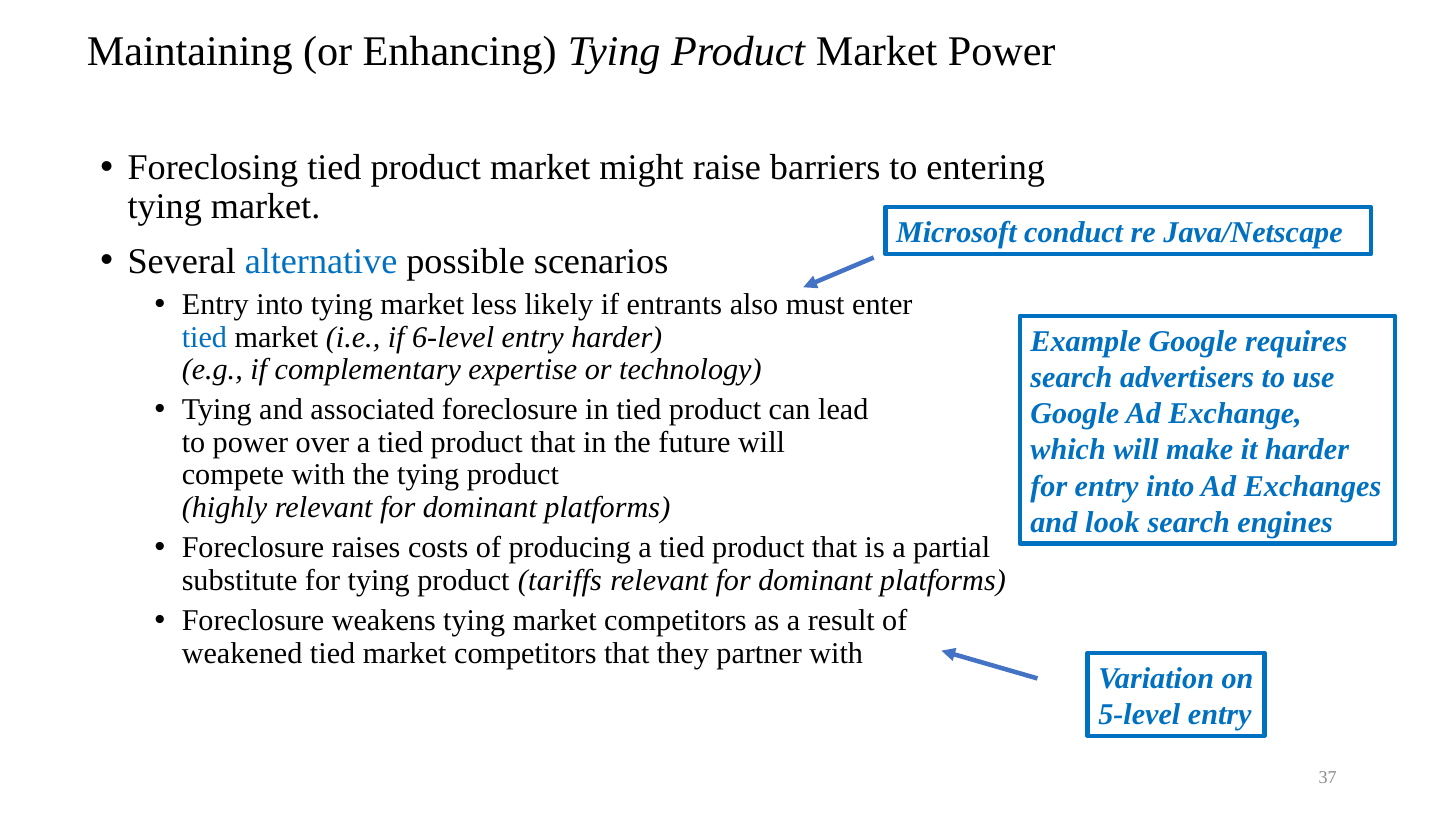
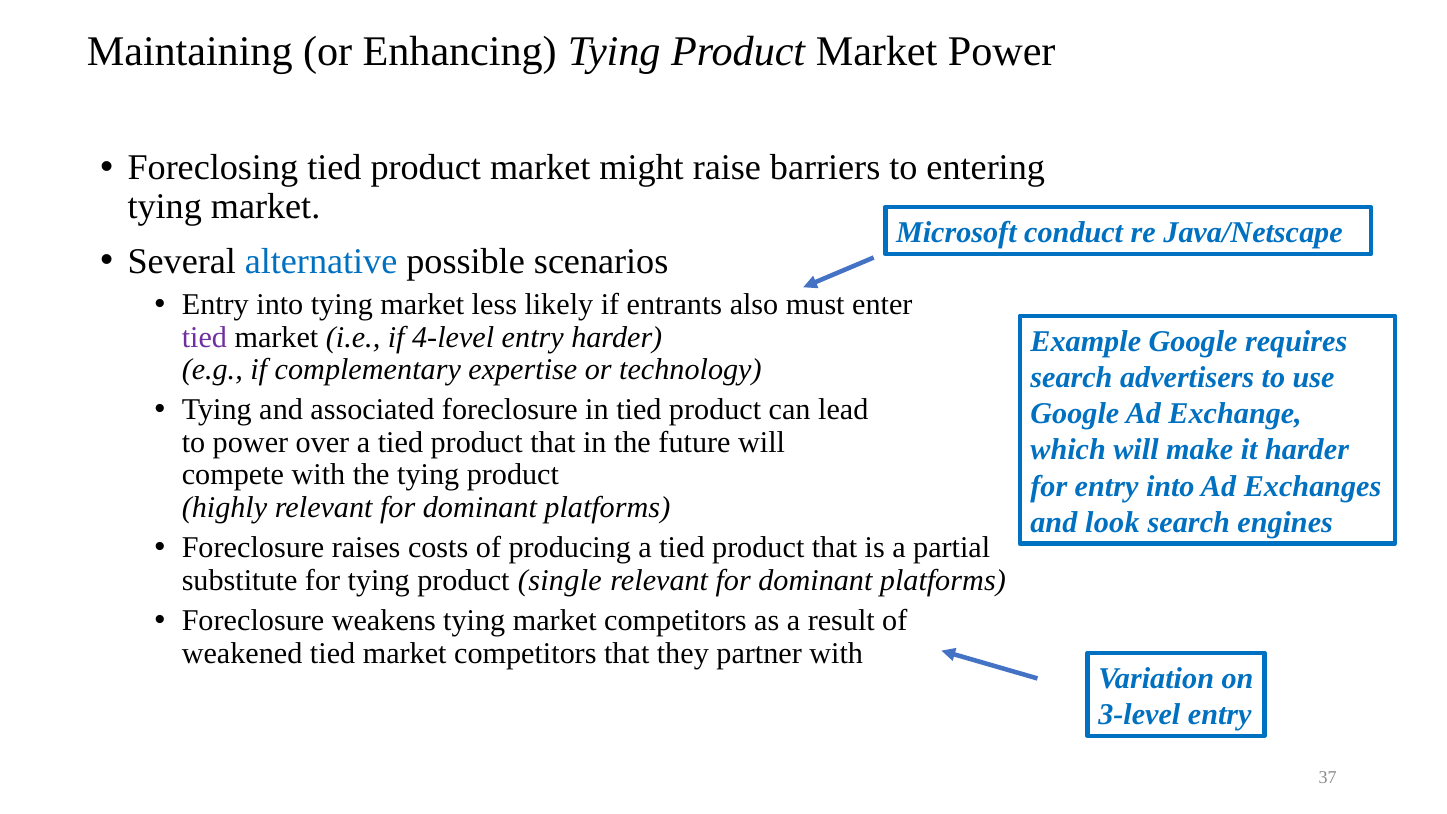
tied at (204, 337) colour: blue -> purple
6-level: 6-level -> 4-level
tariffs: tariffs -> single
5-level: 5-level -> 3-level
